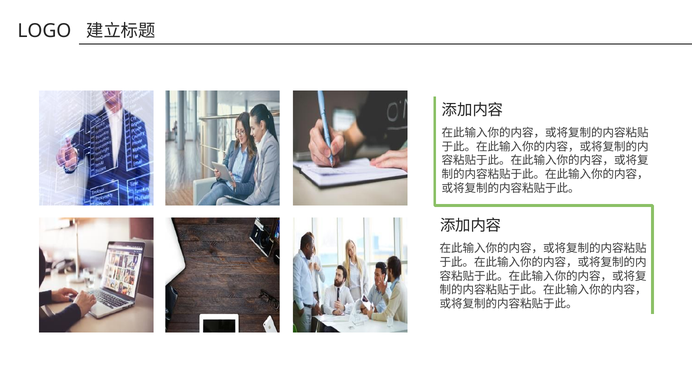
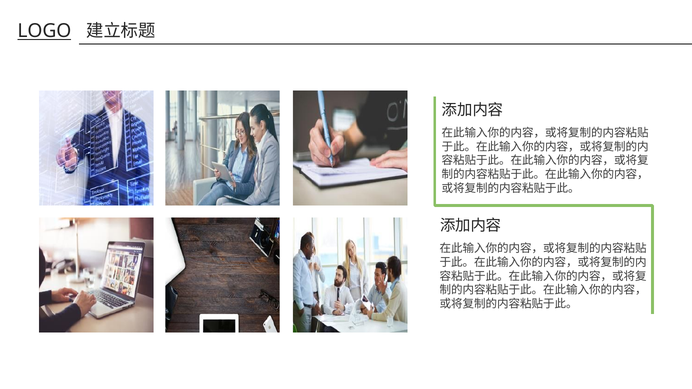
LOGO underline: none -> present
